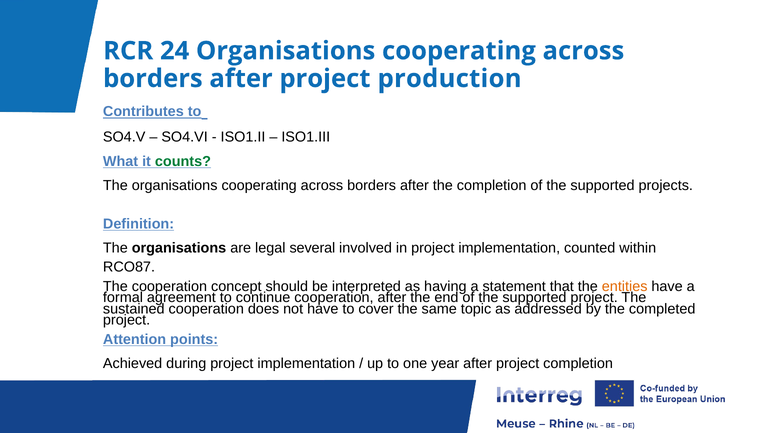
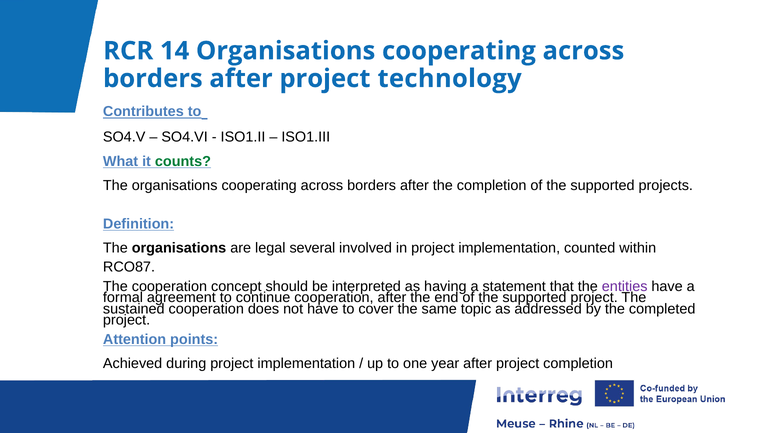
24: 24 -> 14
production: production -> technology
entities colour: orange -> purple
